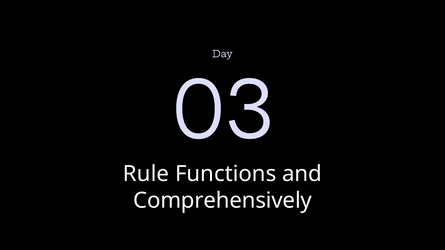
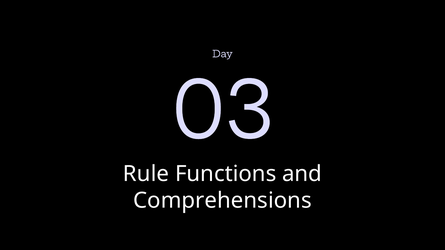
Comprehensively: Comprehensively -> Comprehensions
